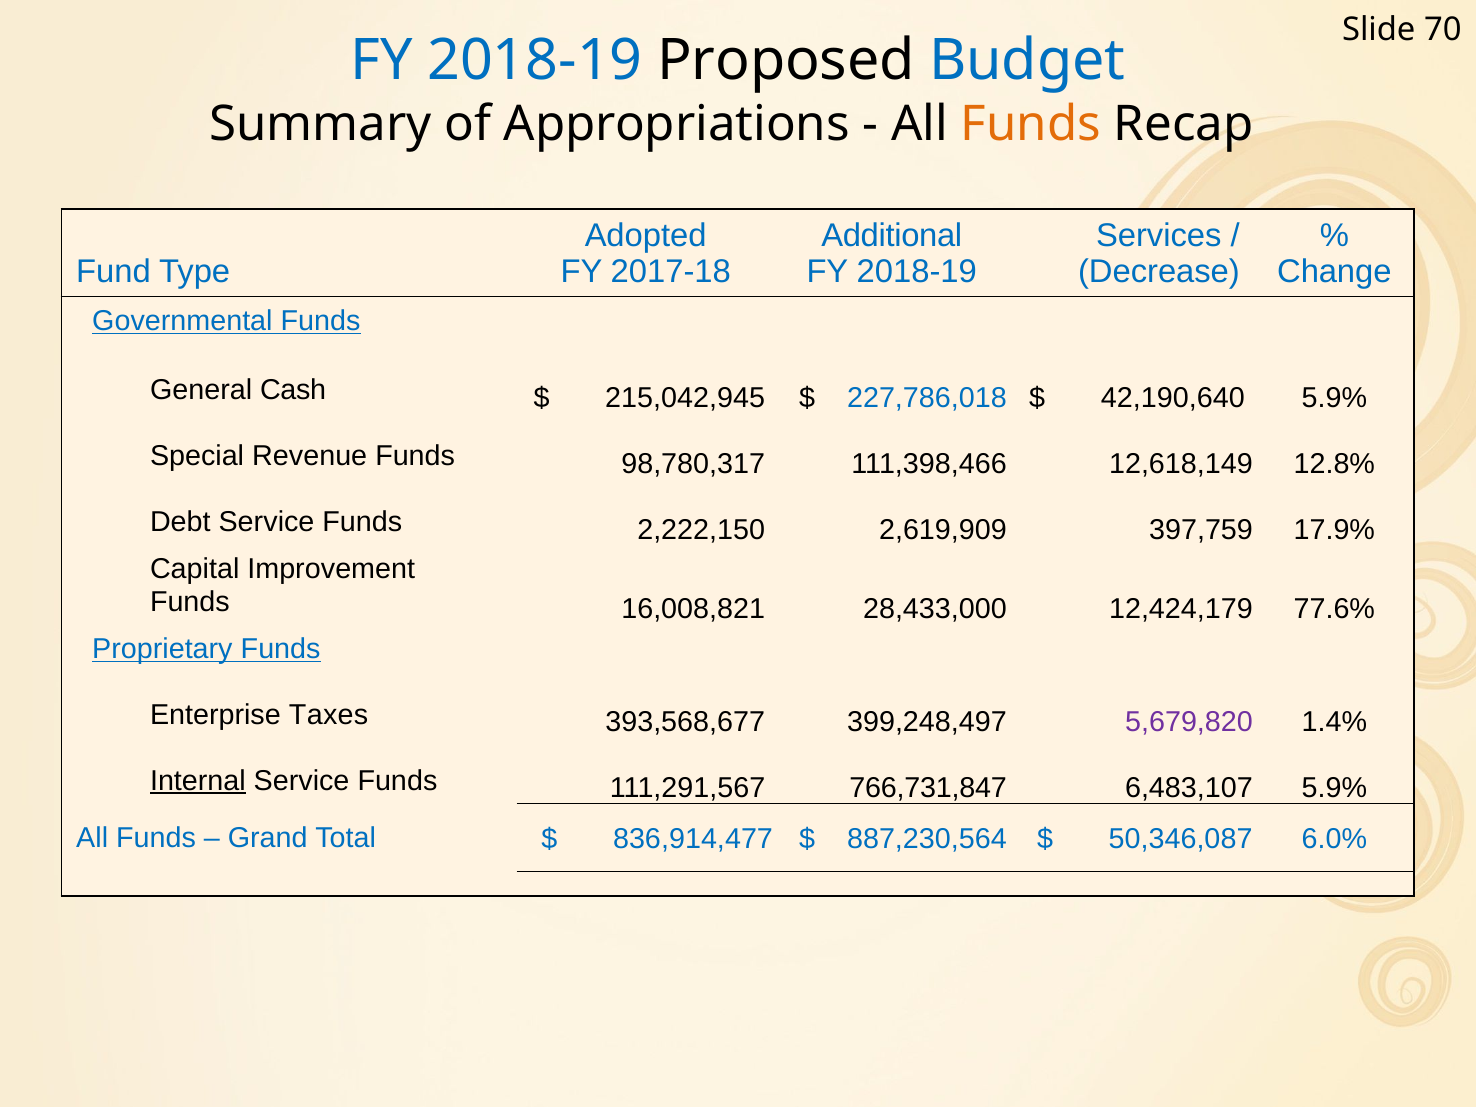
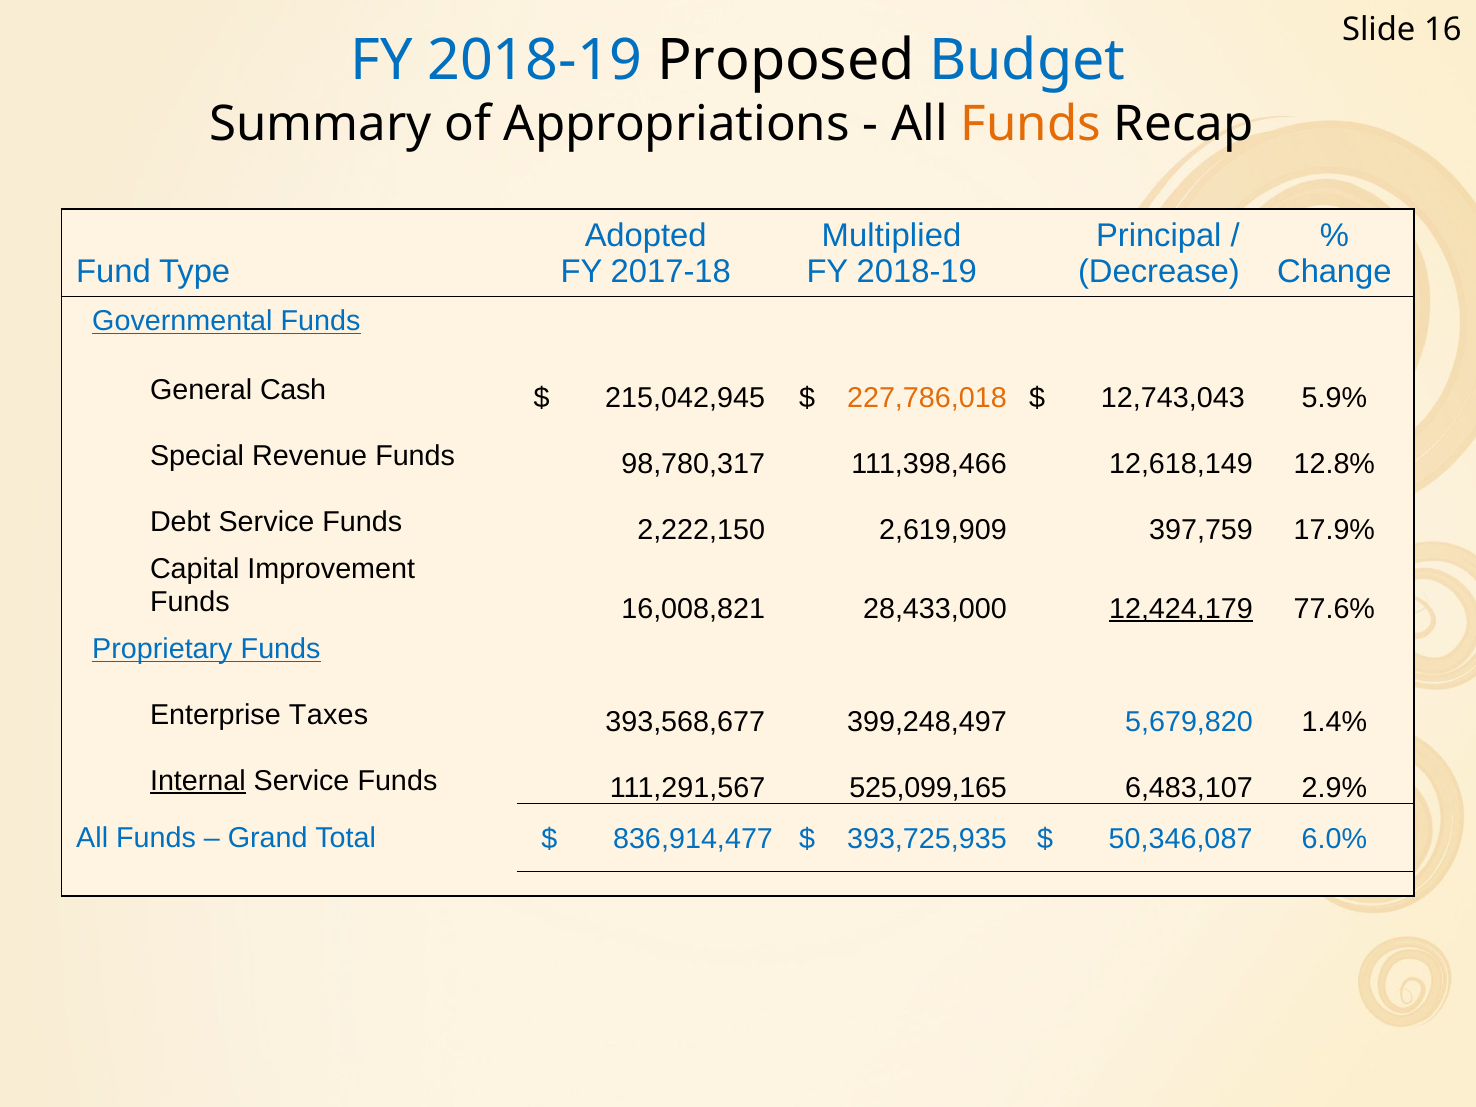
70: 70 -> 16
Additional: Additional -> Multiplied
Services: Services -> Principal
227,786,018 colour: blue -> orange
42,190,640: 42,190,640 -> 12,743,043
12,424,179 underline: none -> present
5,679,820 colour: purple -> blue
766,731,847: 766,731,847 -> 525,099,165
6,483,107 5.9%: 5.9% -> 2.9%
887,230,564: 887,230,564 -> 393,725,935
